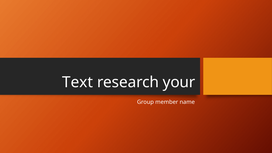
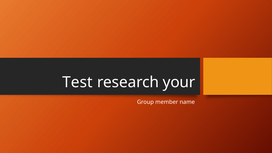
Text: Text -> Test
